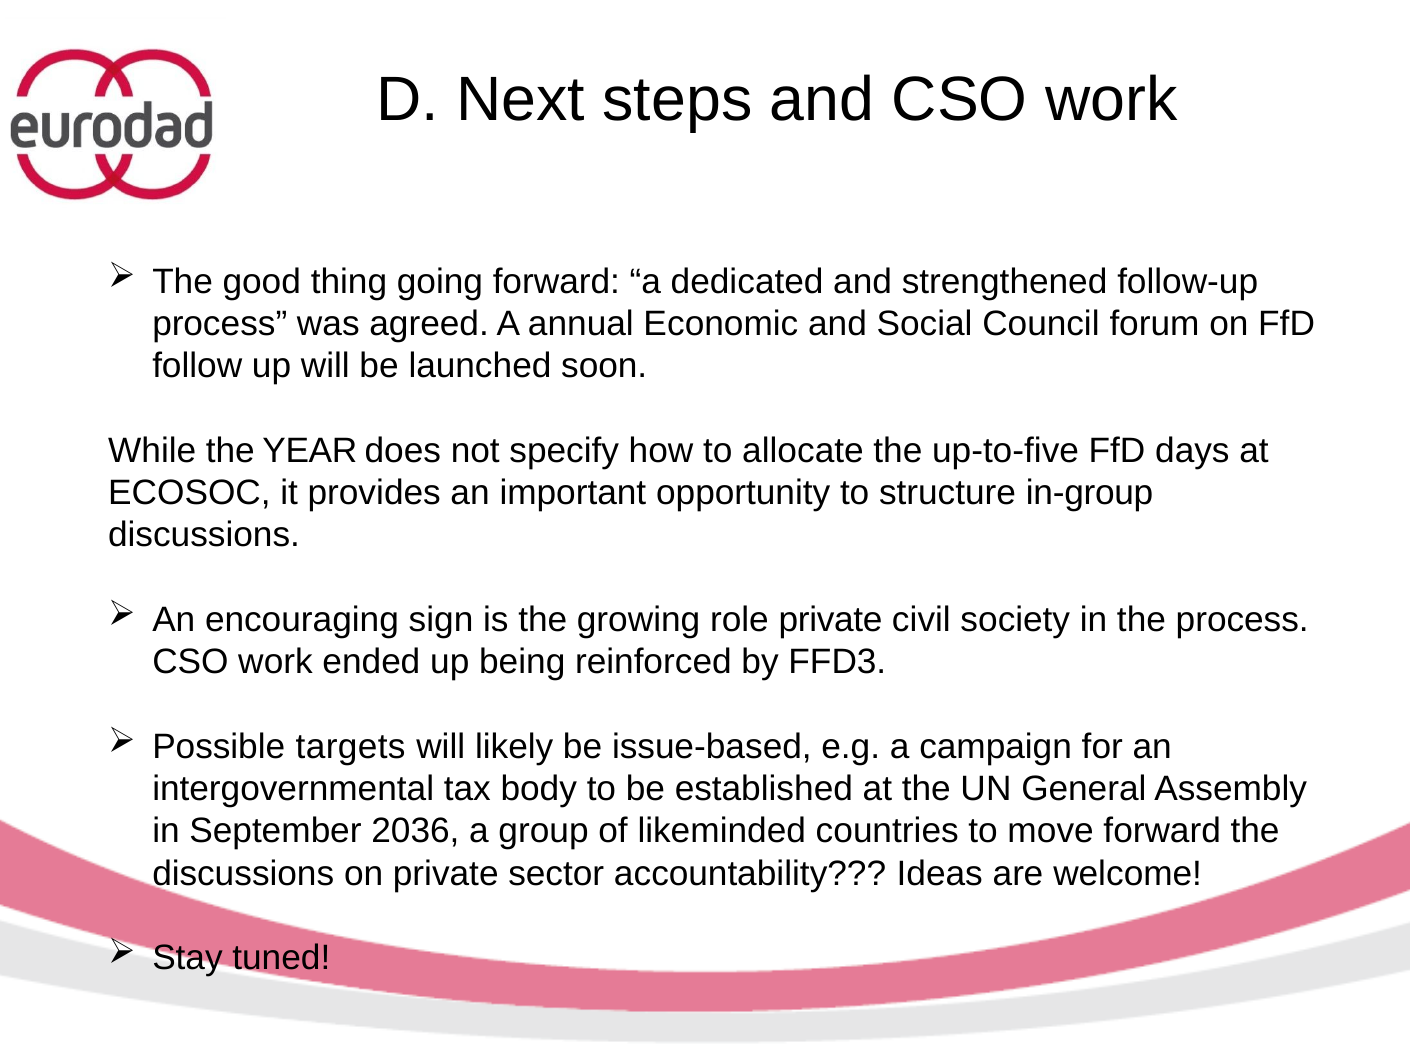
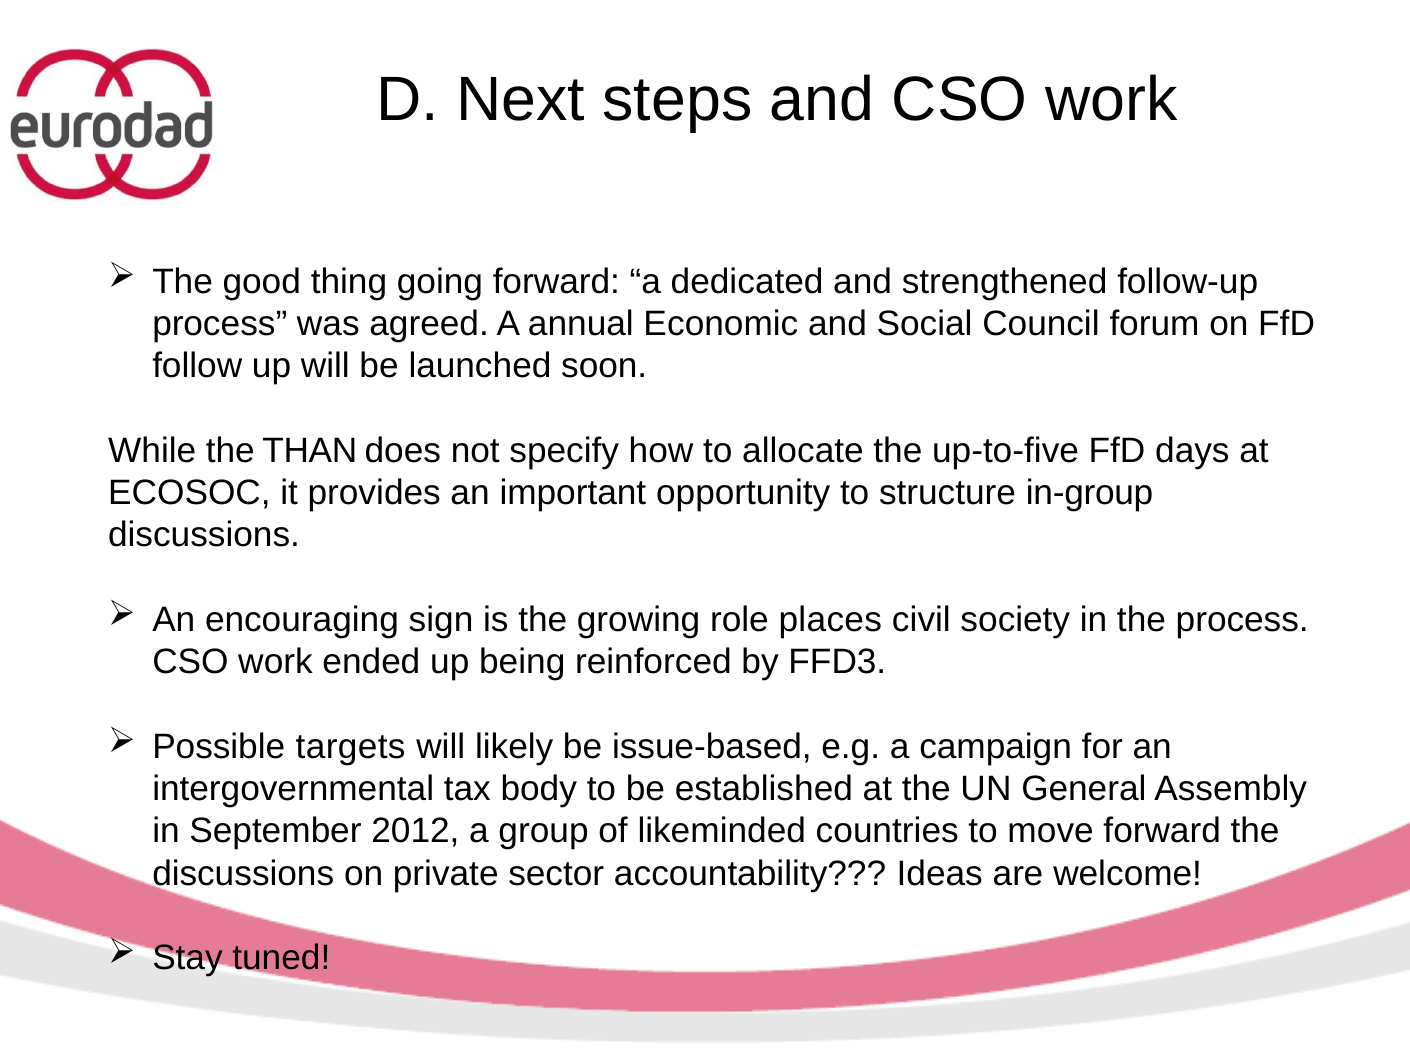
YEAR: YEAR -> THAN
role private: private -> places
2036: 2036 -> 2012
